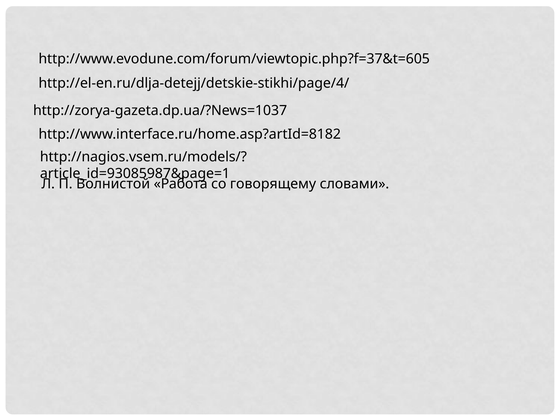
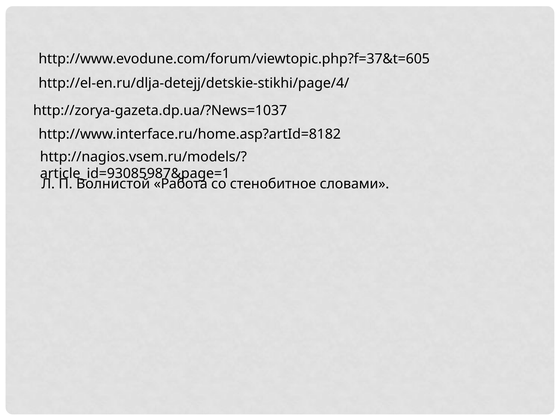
говорящему: говорящему -> стенобитное
